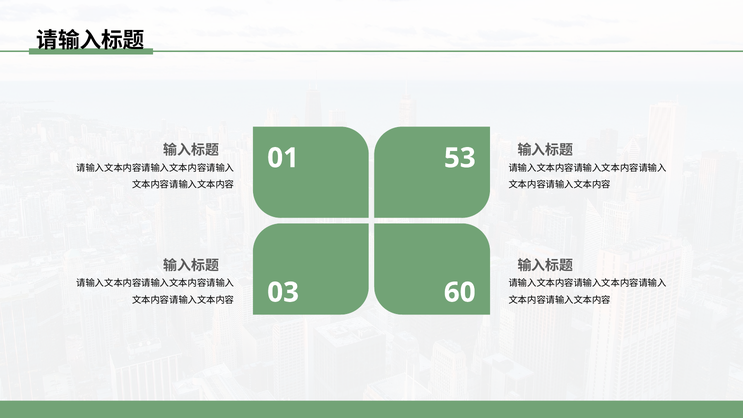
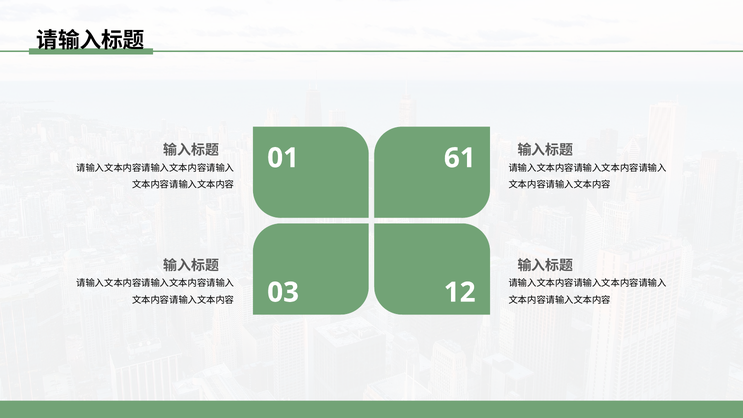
53: 53 -> 61
60: 60 -> 12
